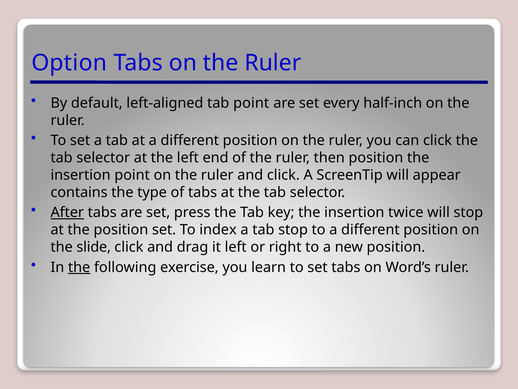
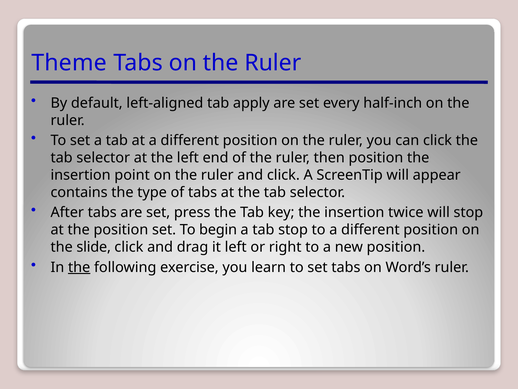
Option: Option -> Theme
tab point: point -> apply
After underline: present -> none
index: index -> begin
